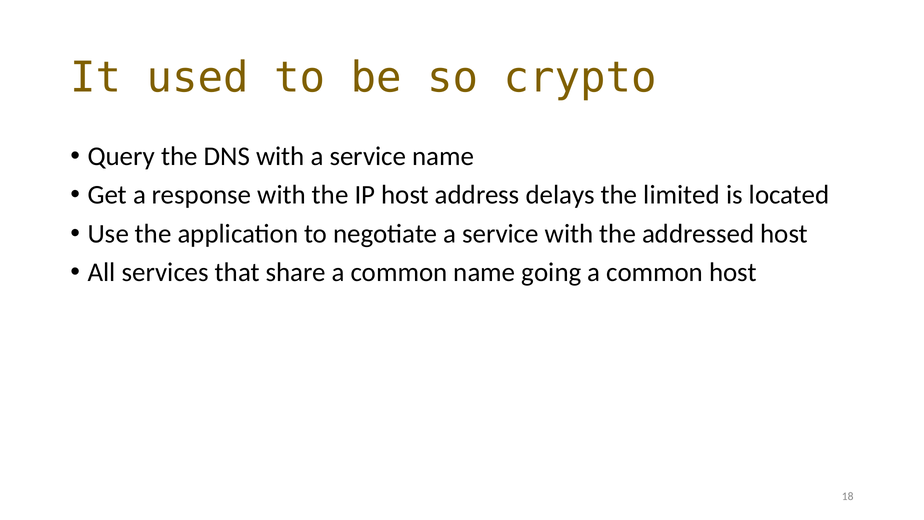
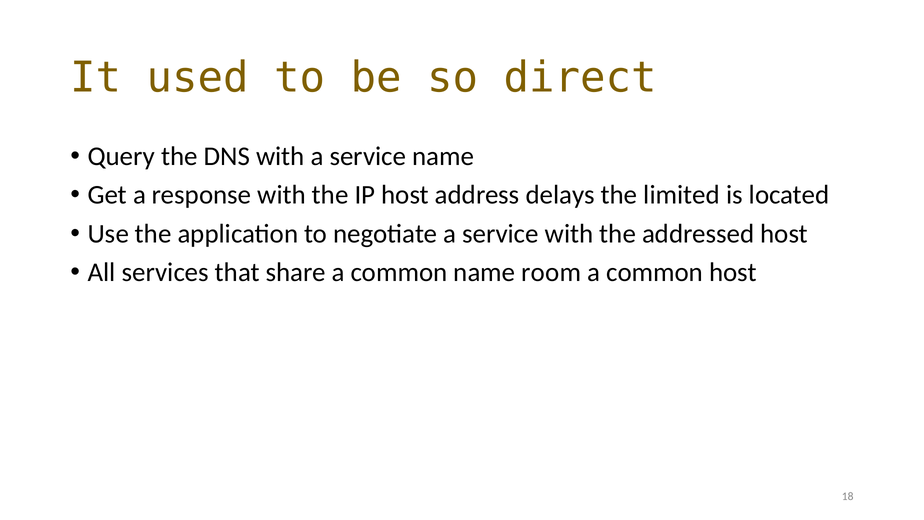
crypto: crypto -> direct
going: going -> room
